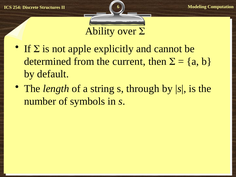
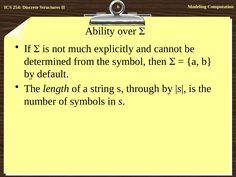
apple: apple -> much
current: current -> symbol
